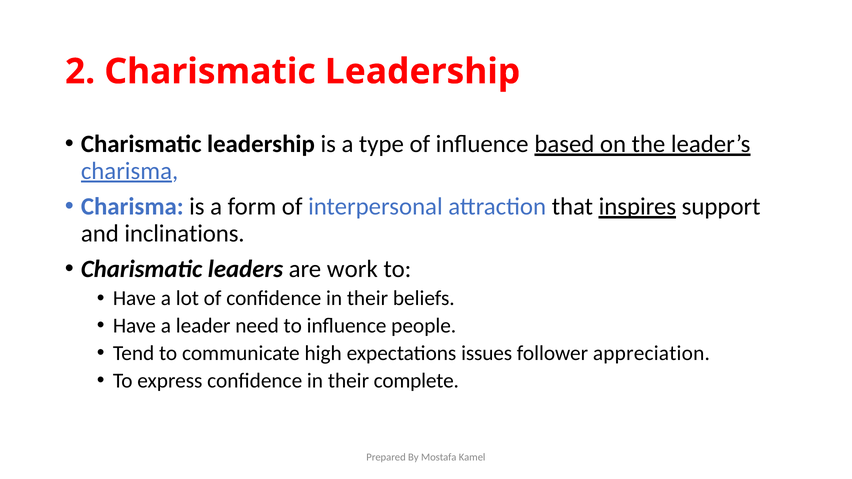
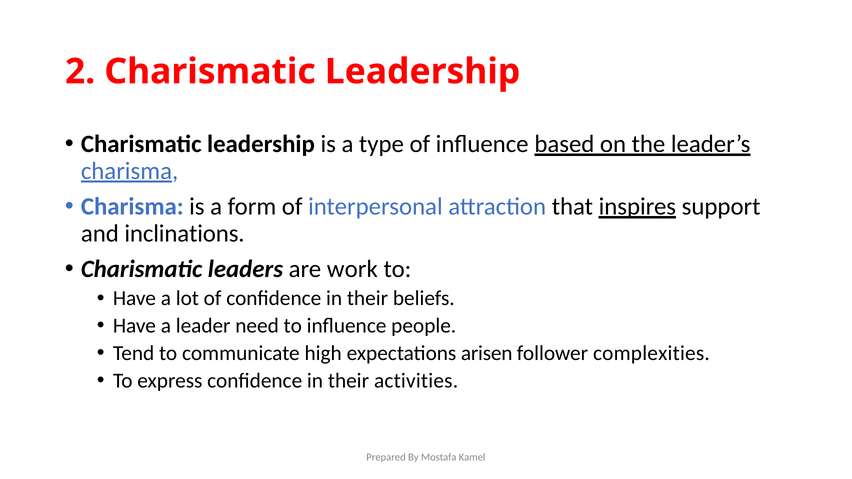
issues: issues -> arisen
appreciation: appreciation -> complexities
complete: complete -> activities
